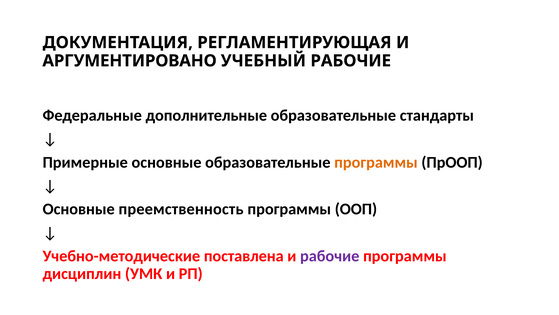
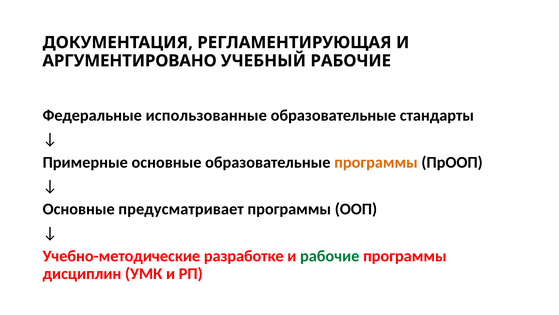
дополнительные: дополнительные -> использованные
преемственность: преемственность -> предусматривает
поставлена: поставлена -> разработке
рабочие at (330, 256) colour: purple -> green
